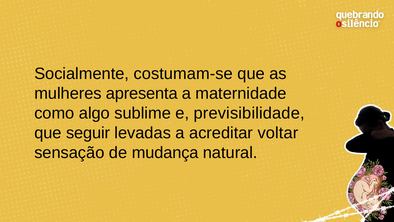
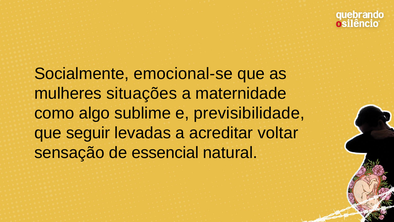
costumam-se: costumam-se -> emocional-se
apresenta: apresenta -> situações
mudança: mudança -> essencial
